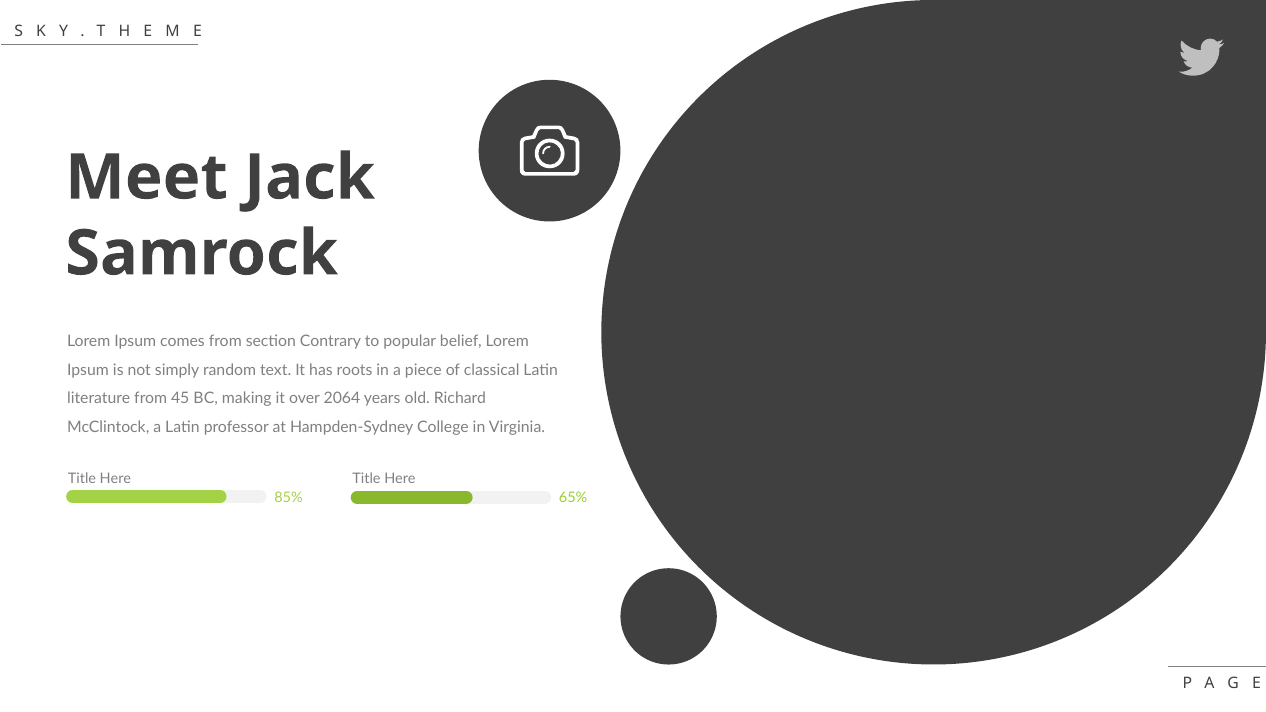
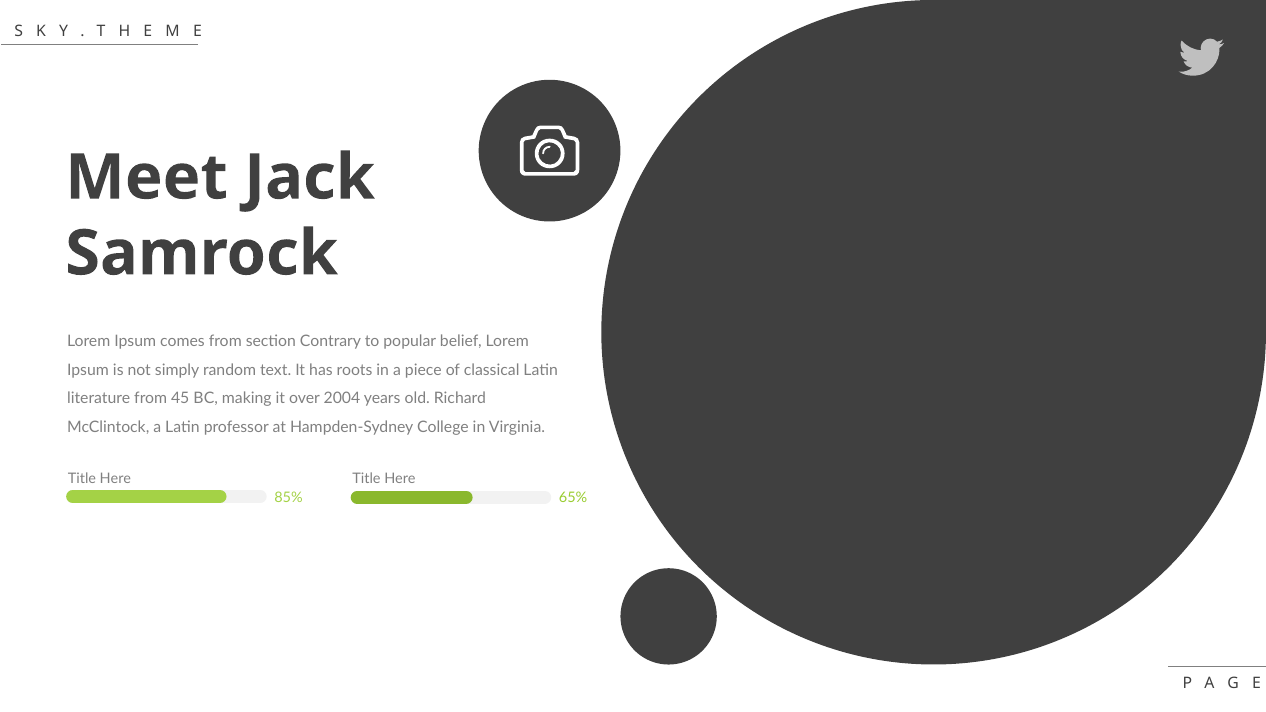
2064: 2064 -> 2004
